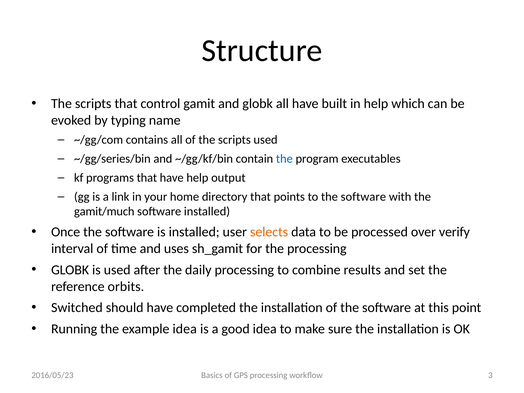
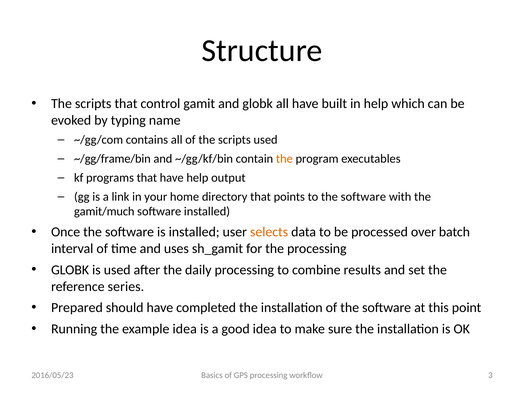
~/gg/series/bin: ~/gg/series/bin -> ~/gg/frame/bin
the at (284, 159) colour: blue -> orange
verify: verify -> batch
orbits: orbits -> series
Switched: Switched -> Prepared
